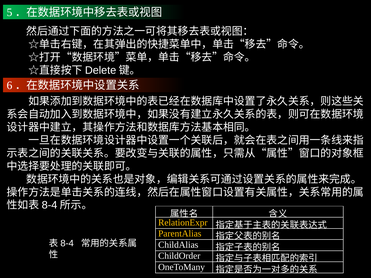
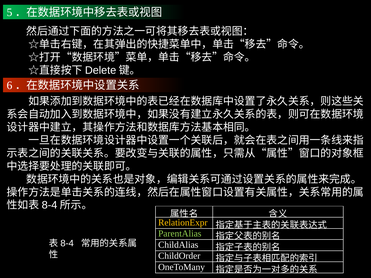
ParentAlias colour: yellow -> light green
